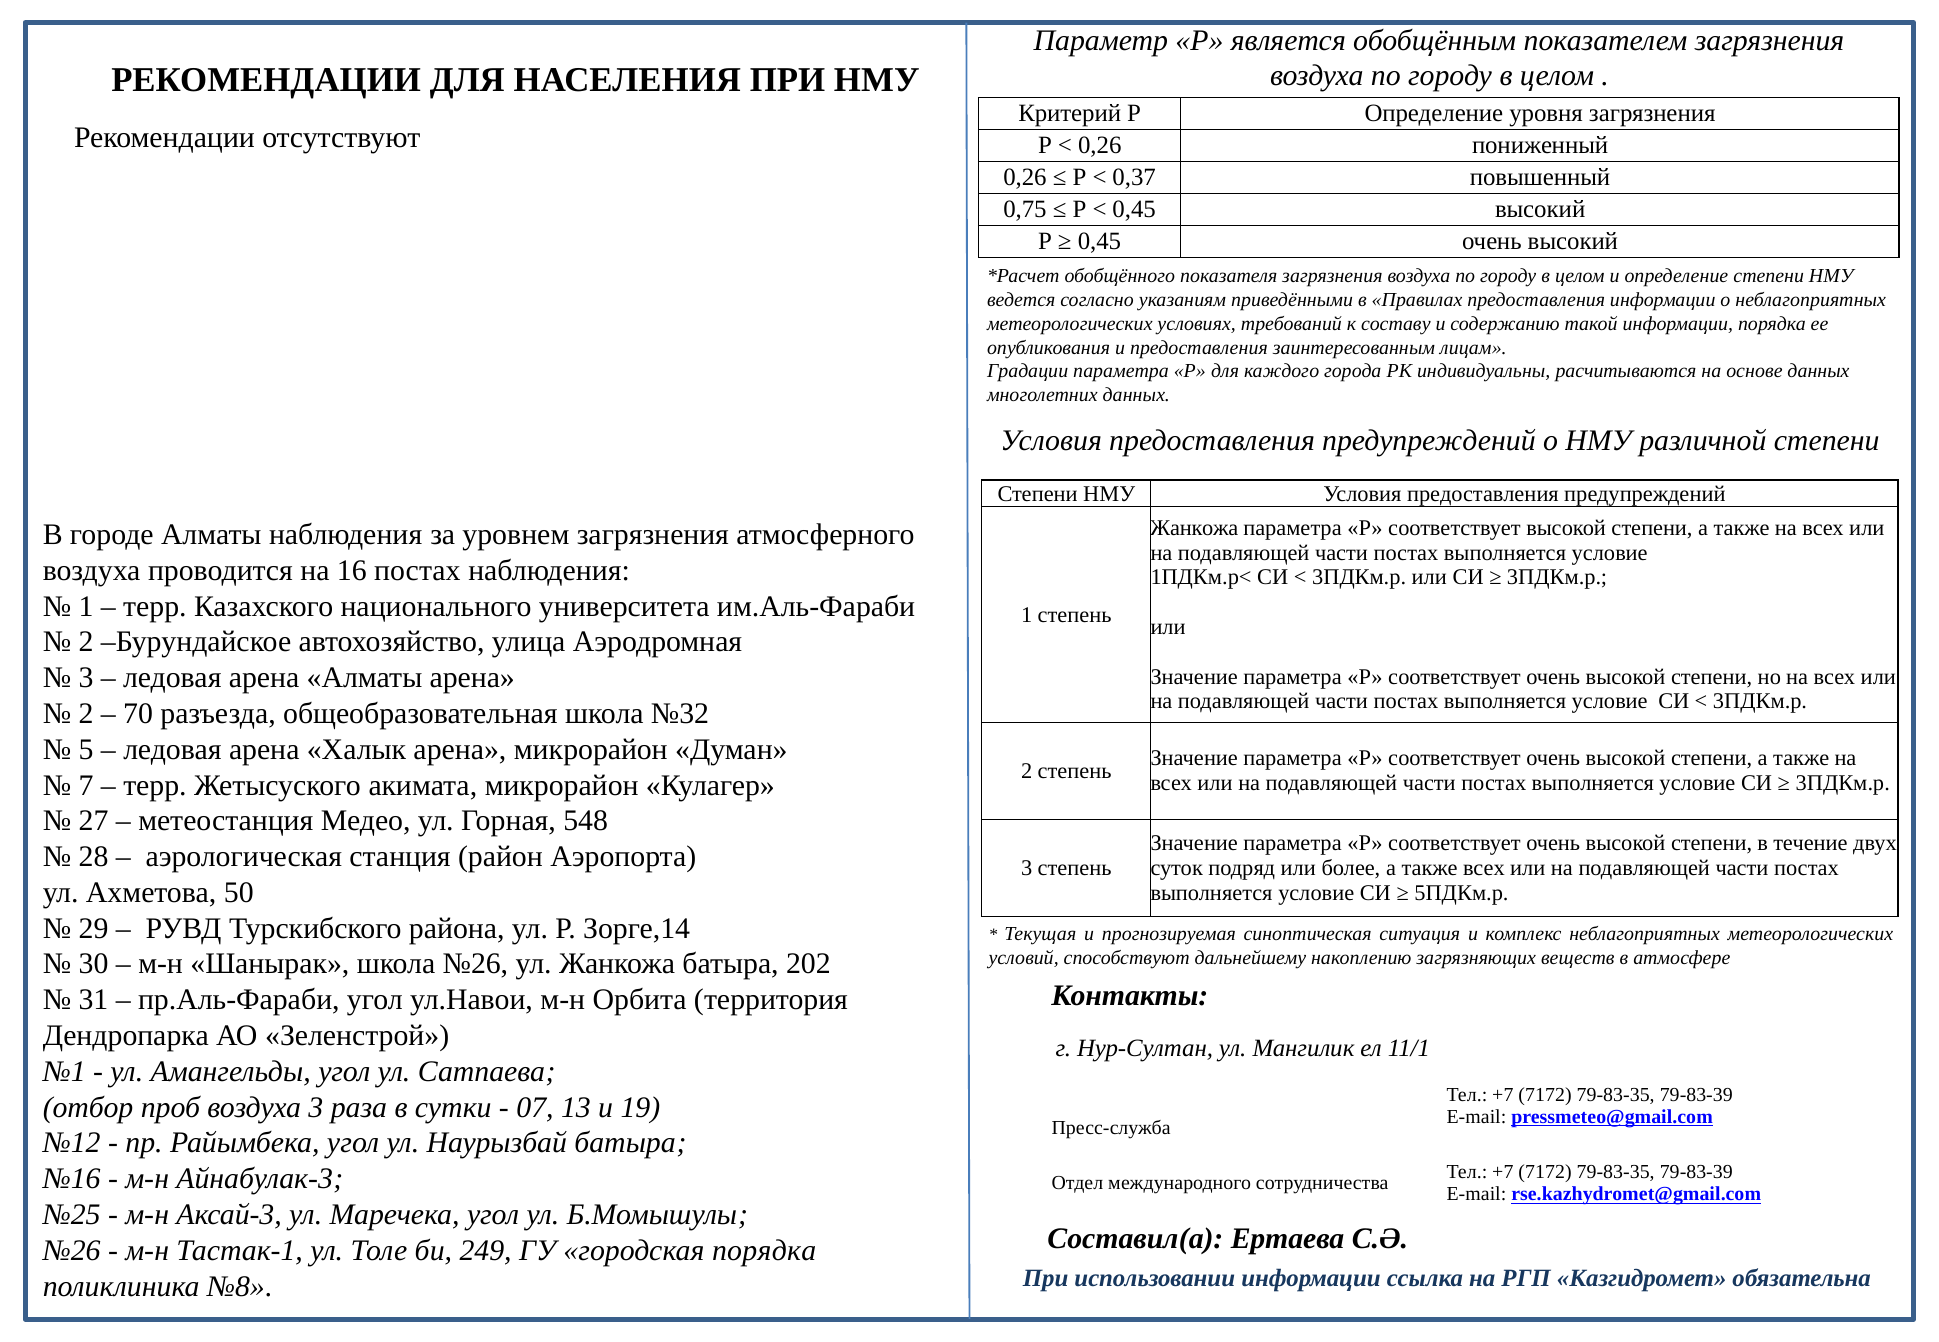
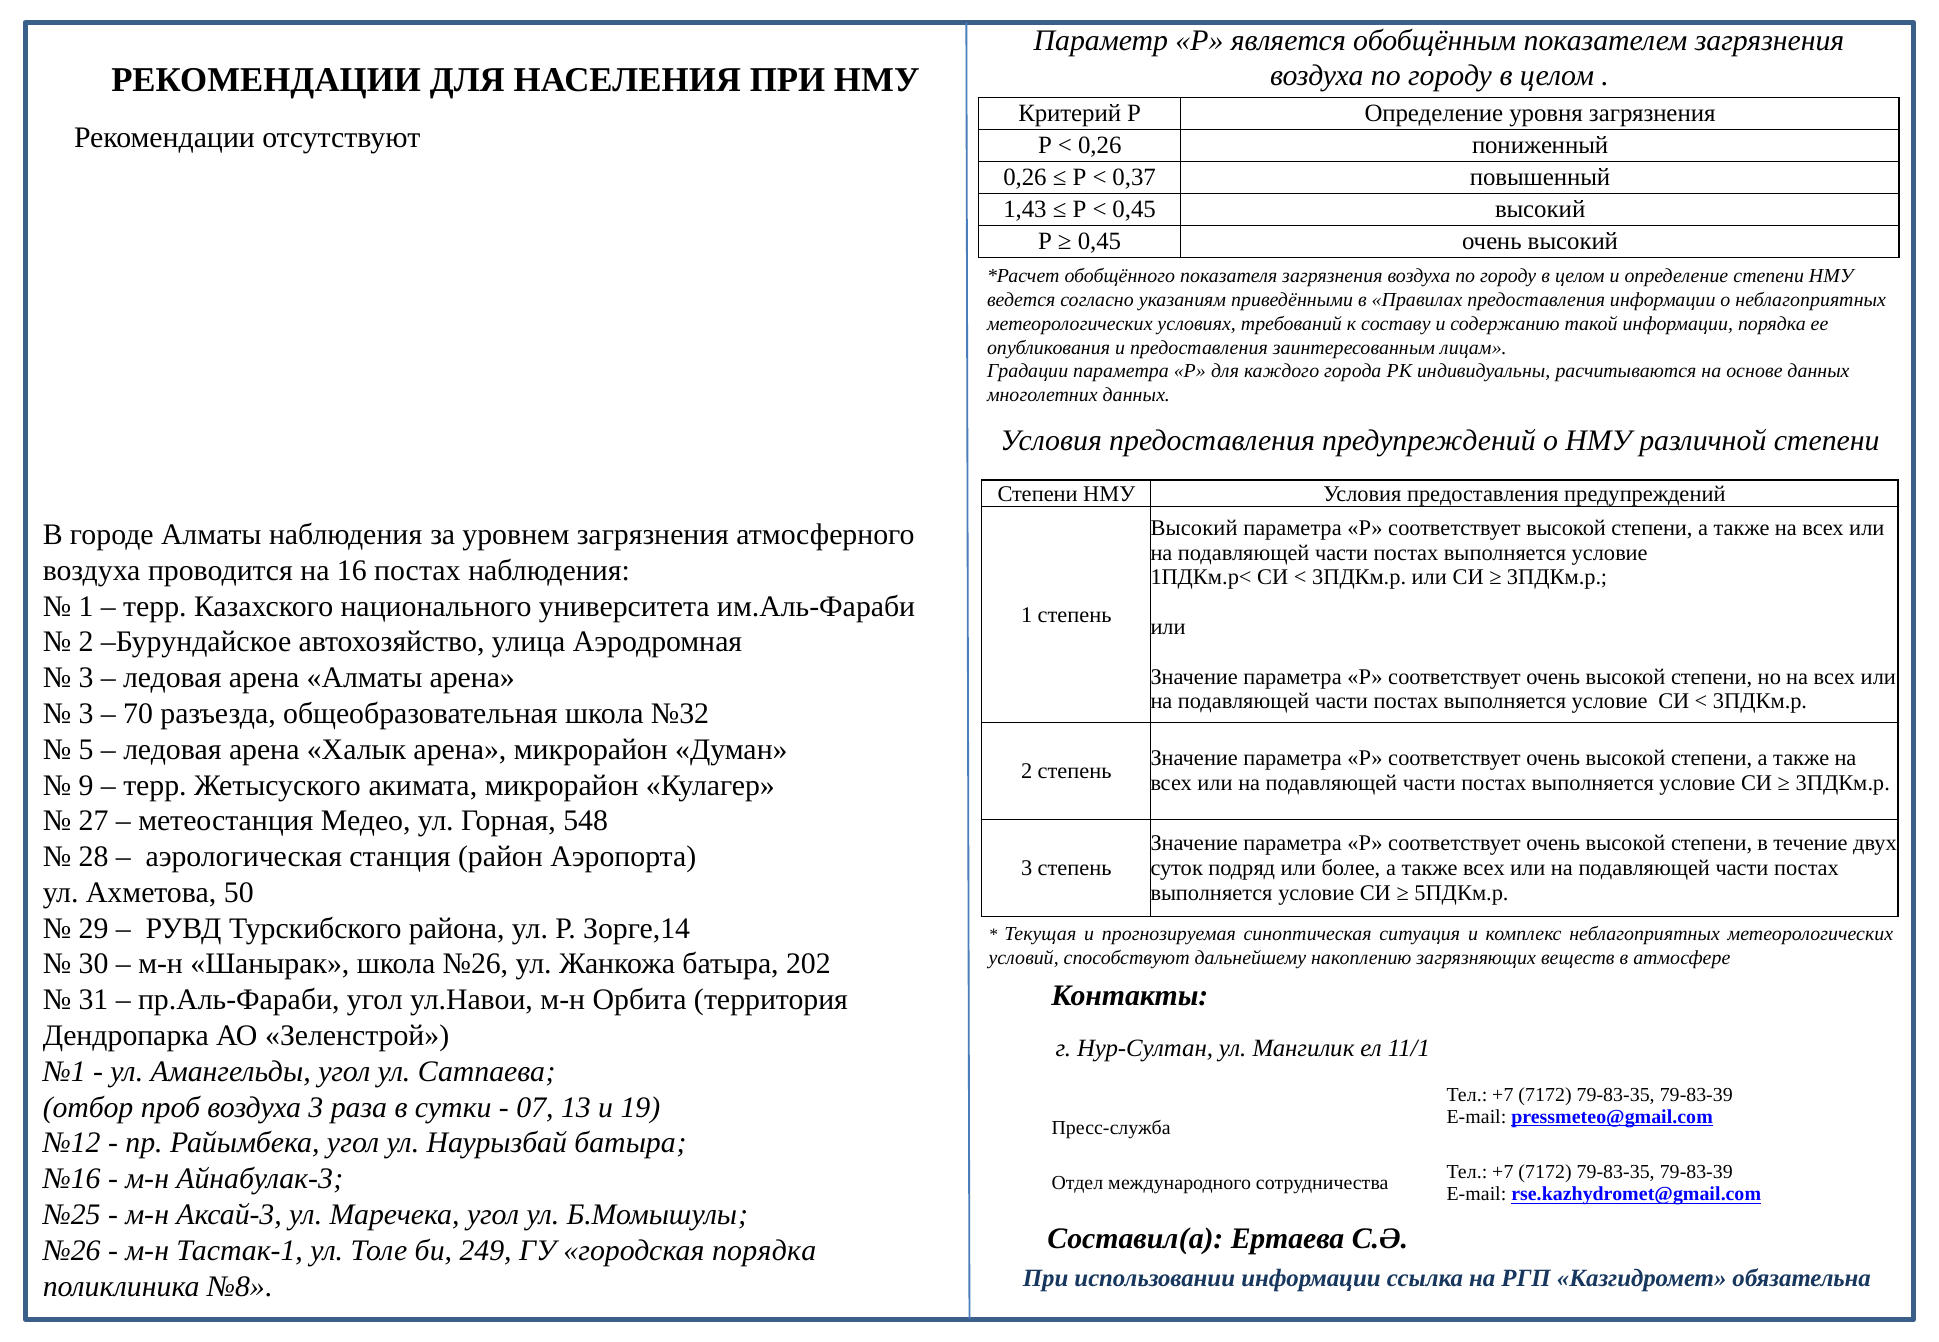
0,75: 0,75 -> 1,43
Жанкожа at (1194, 528): Жанкожа -> Высокий
2 at (86, 714): 2 -> 3
7: 7 -> 9
